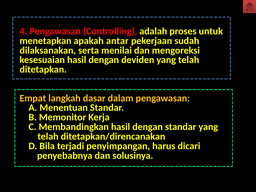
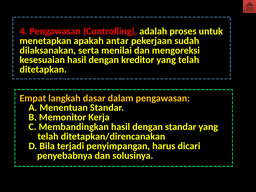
deviden: deviden -> kreditor
